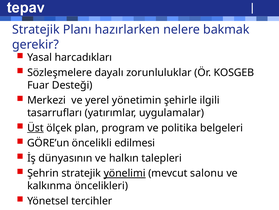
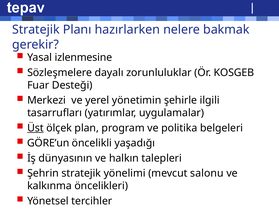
harcadıkları: harcadıkları -> izlenmesine
edilmesi: edilmesi -> yaşadığı
yönelimi underline: present -> none
